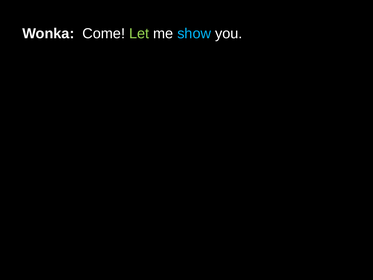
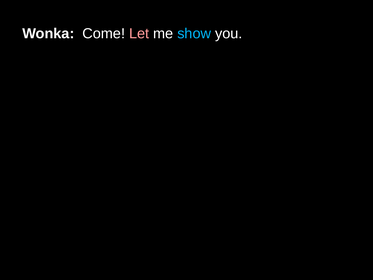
Let colour: light green -> pink
